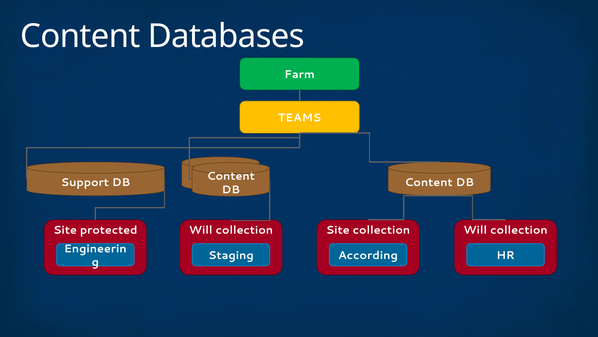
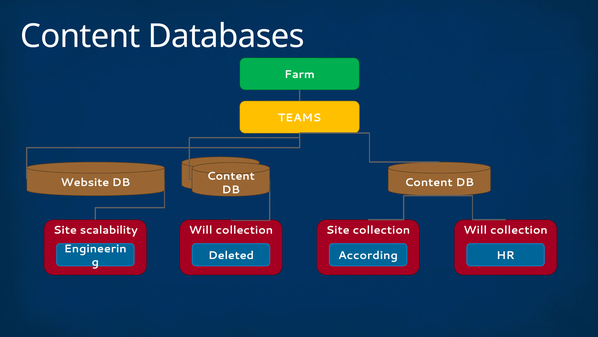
Support: Support -> Website
protected: protected -> scalability
Staging: Staging -> Deleted
